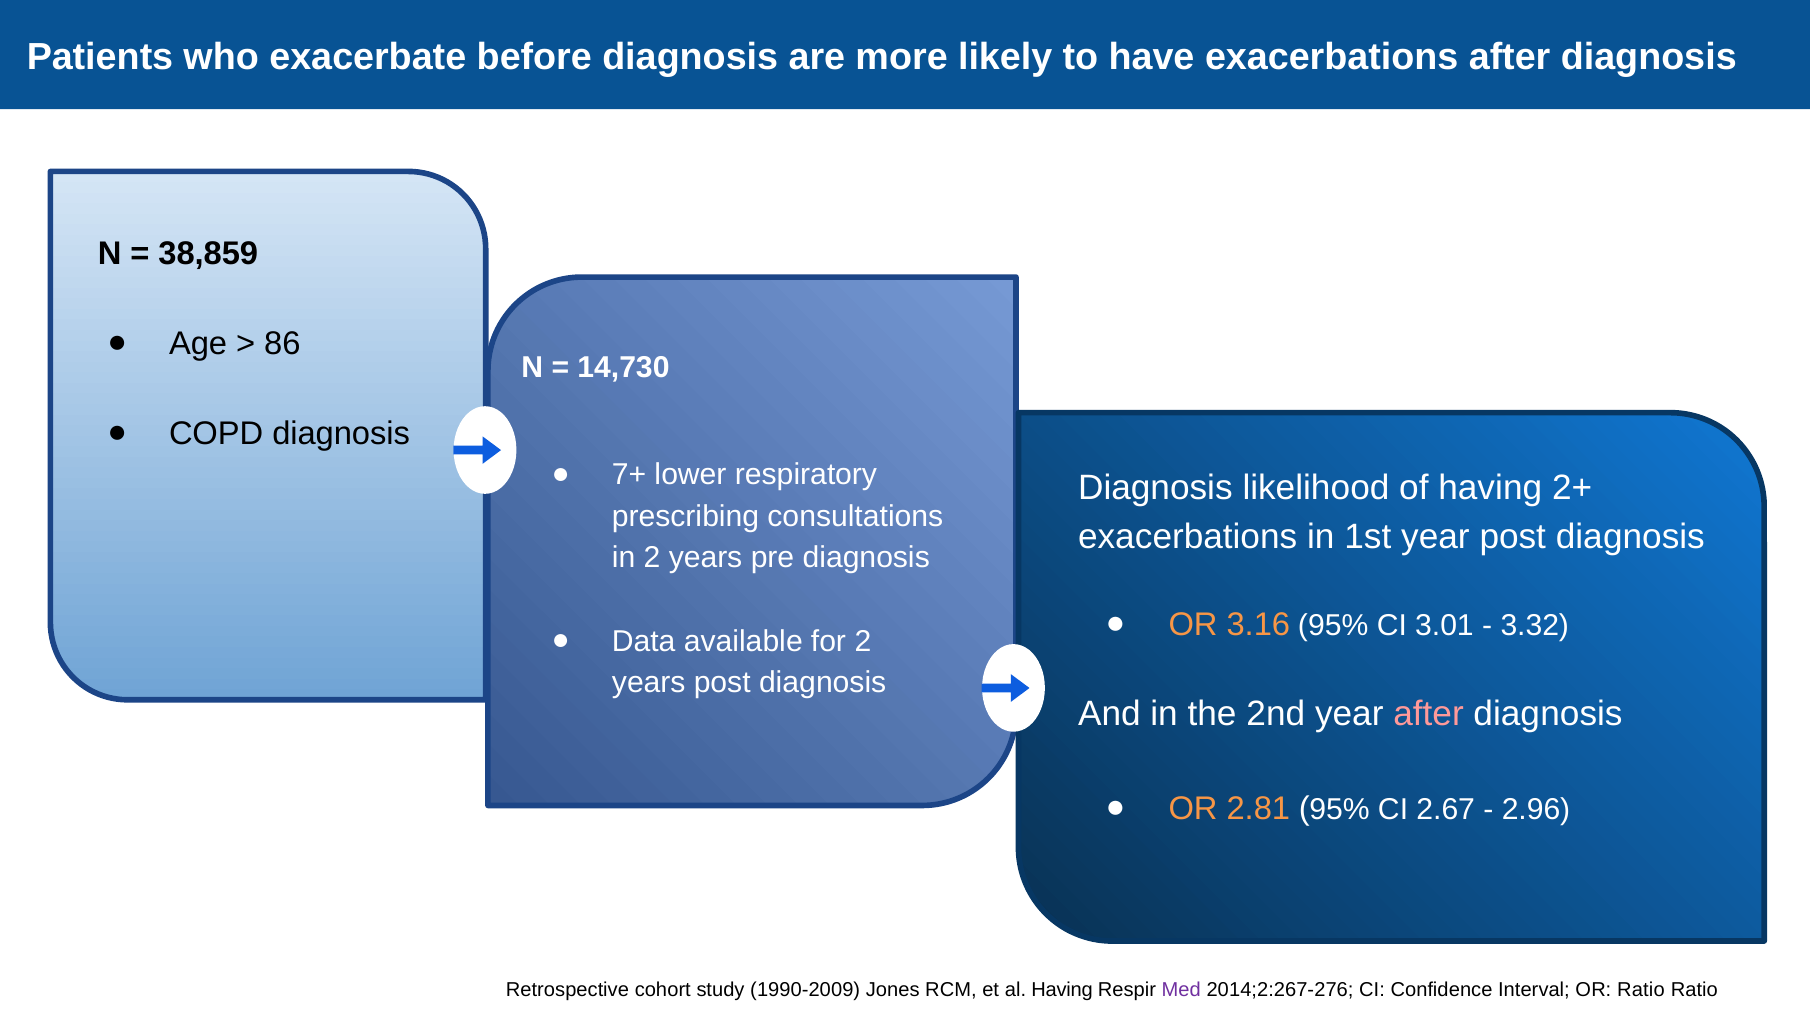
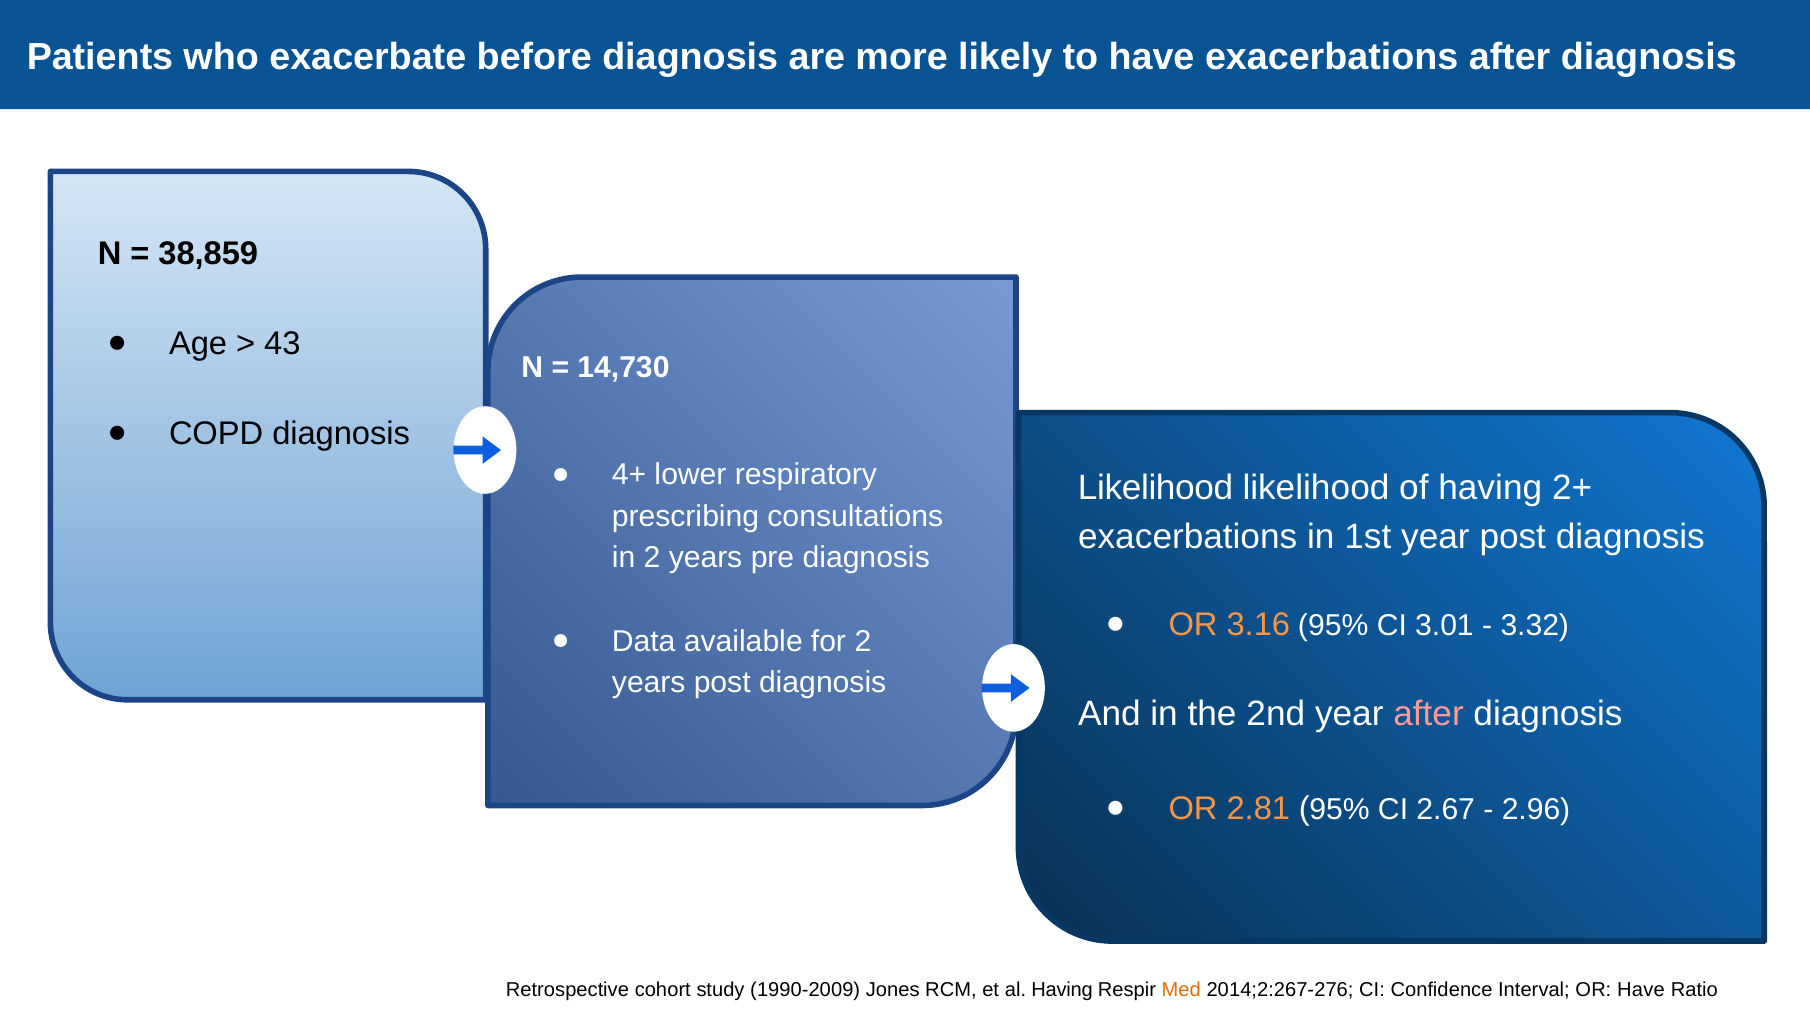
86: 86 -> 43
7+: 7+ -> 4+
Diagnosis at (1155, 488): Diagnosis -> Likelihood
Med colour: purple -> orange
OR Ratio: Ratio -> Have
